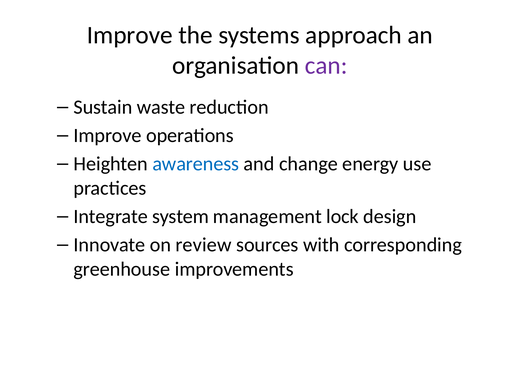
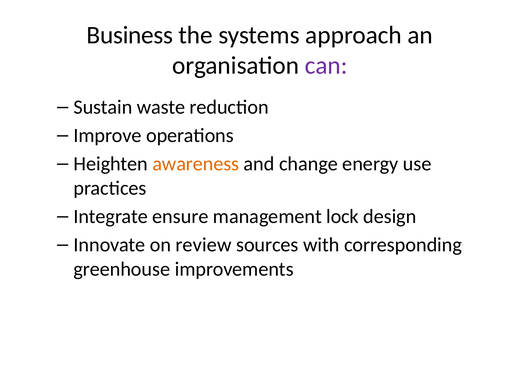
Improve at (130, 35): Improve -> Business
awareness colour: blue -> orange
system: system -> ensure
